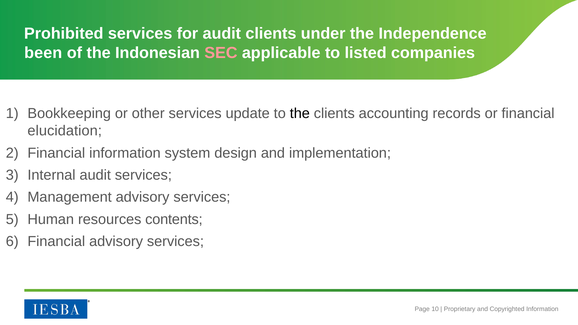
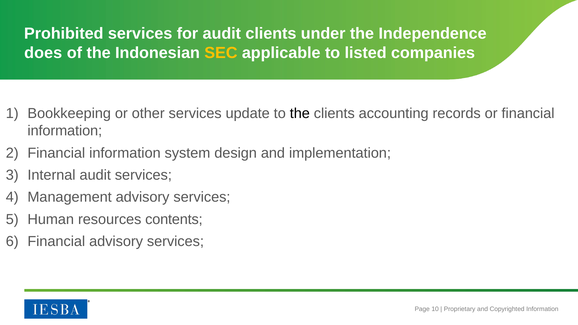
been: been -> does
SEC colour: pink -> yellow
elucidation at (65, 131): elucidation -> information
